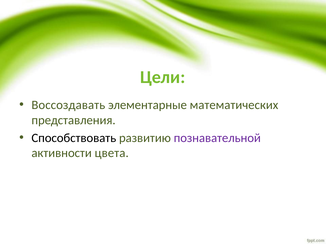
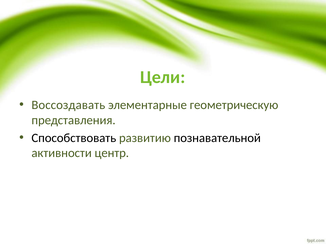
математических: математических -> геометрическую
познавательной colour: purple -> black
цвета: цвета -> центр
